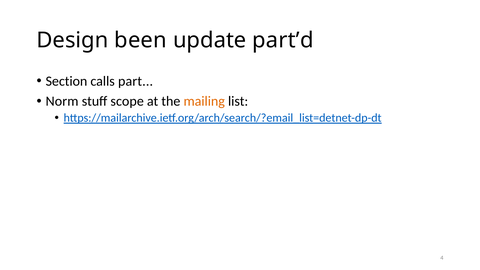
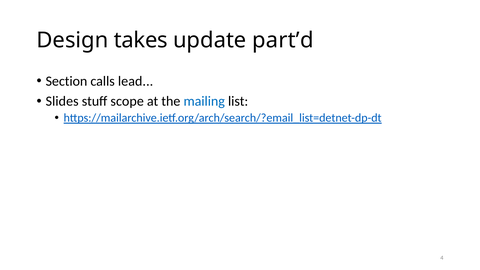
been: been -> takes
part: part -> lead
Norm: Norm -> Slides
mailing colour: orange -> blue
